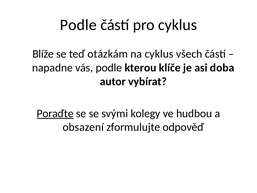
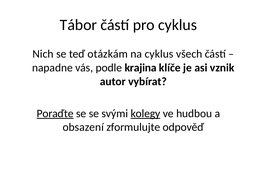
Podle at (78, 25): Podle -> Tábor
Blíže: Blíže -> Nich
kterou: kterou -> krajina
doba: doba -> vznik
kolegy underline: none -> present
